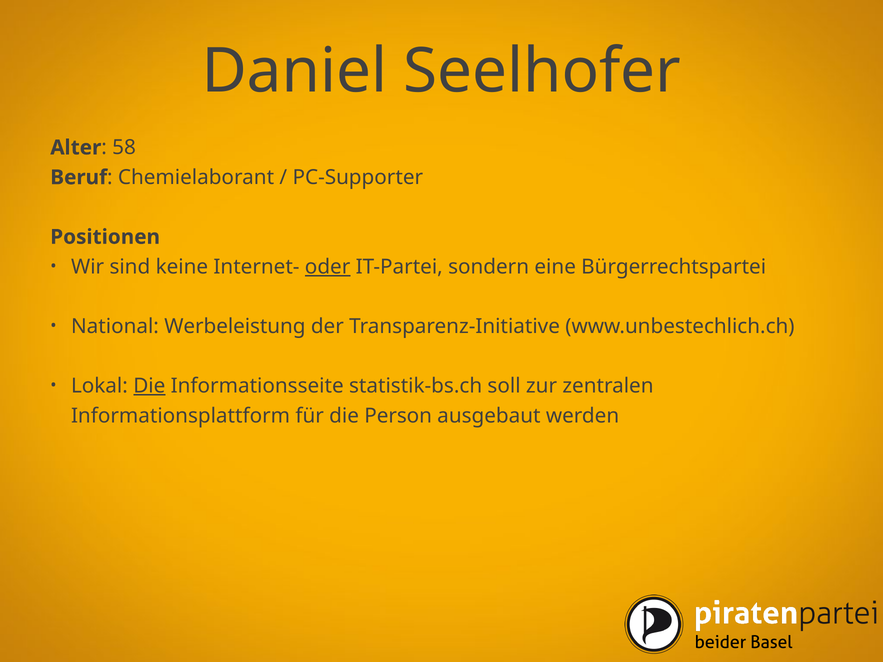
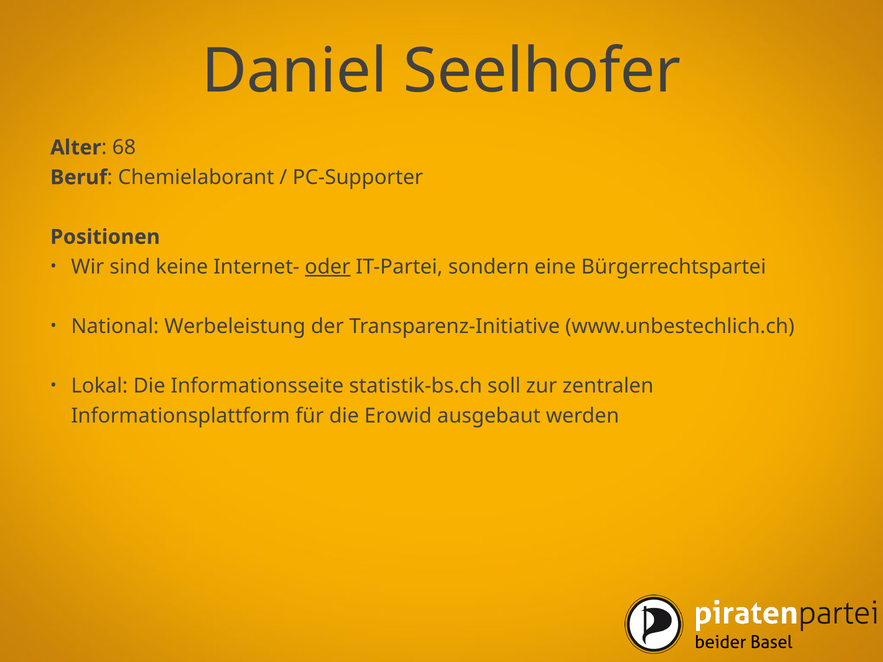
58: 58 -> 68
Die at (149, 386) underline: present -> none
Person: Person -> Erowid
